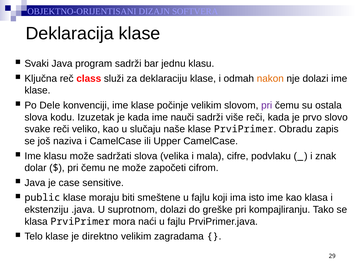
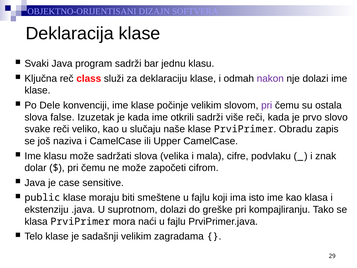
nakon colour: orange -> purple
kodu: kodu -> false
nauči: nauči -> otkrili
direktno: direktno -> sadašnji
